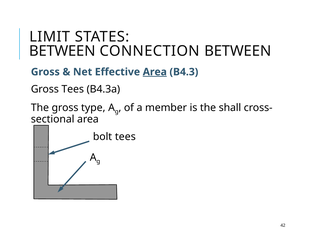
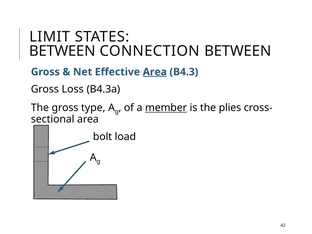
Gross Tees: Tees -> Loss
member underline: none -> present
shall: shall -> plies
bolt tees: tees -> load
